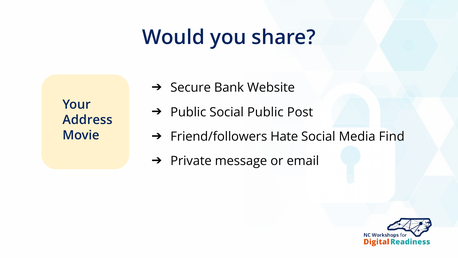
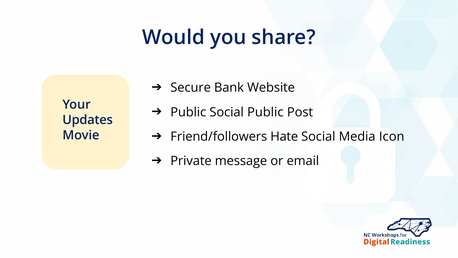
Address: Address -> Updates
Find: Find -> Icon
